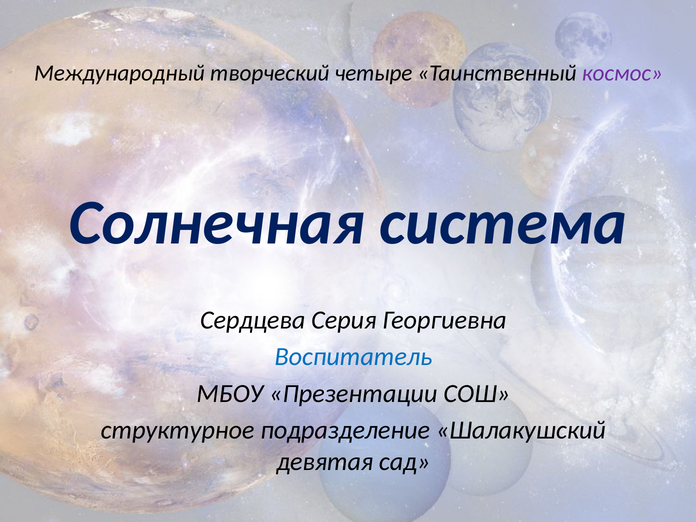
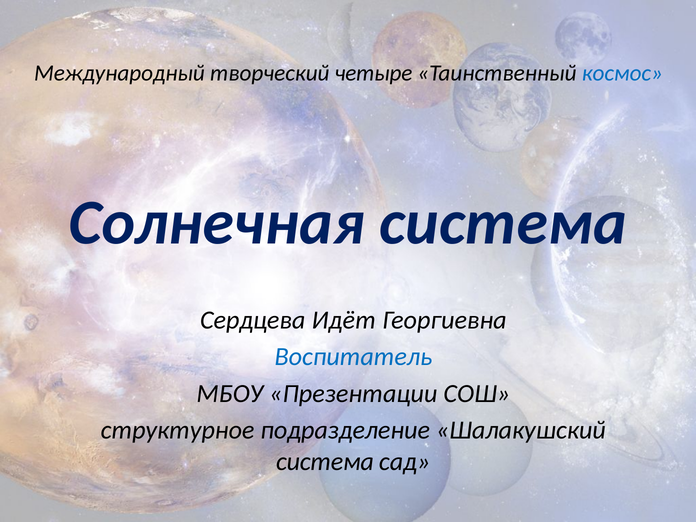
космос colour: purple -> blue
Серия: Серия -> Идёт
девятая at (325, 462): девятая -> система
